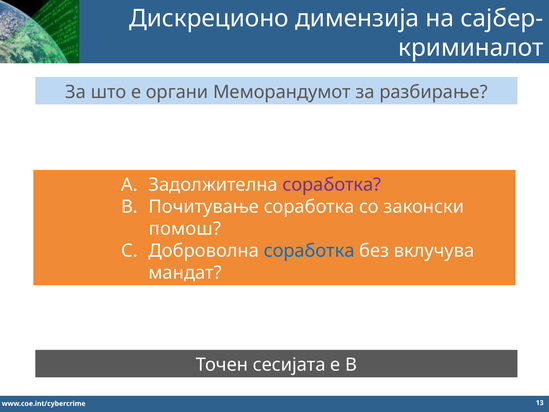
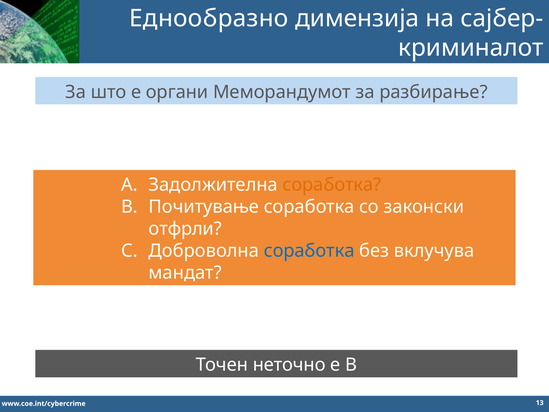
Дискреционо: Дискреционо -> Еднообразно
соработка at (332, 185) colour: purple -> orange
помош: помош -> отфрли
сесијата: сесијата -> неточно
